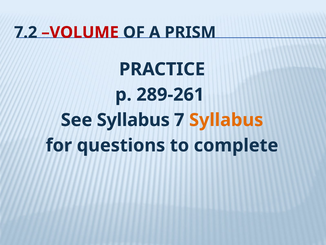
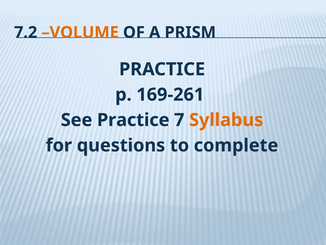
VOLUME colour: red -> orange
289-261: 289-261 -> 169-261
See Syllabus: Syllabus -> Practice
